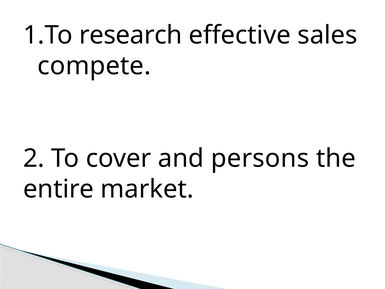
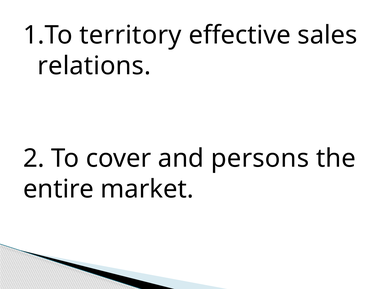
research: research -> territory
compete: compete -> relations
